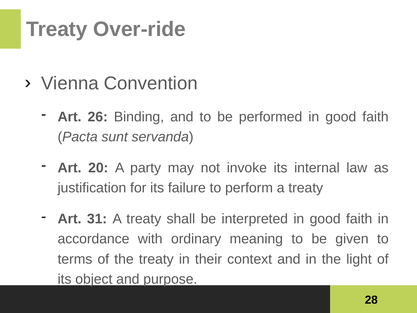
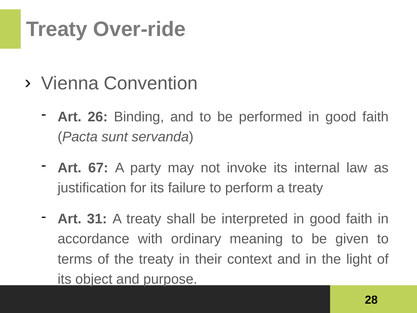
20: 20 -> 67
